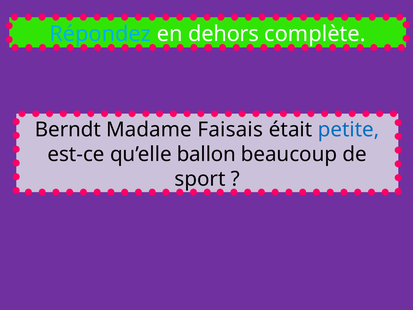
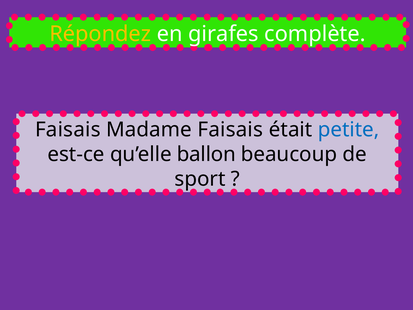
Répondez colour: light blue -> yellow
dehors: dehors -> girafes
Berndt at (68, 129): Berndt -> Faisais
